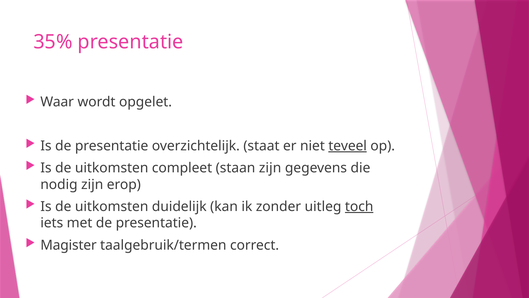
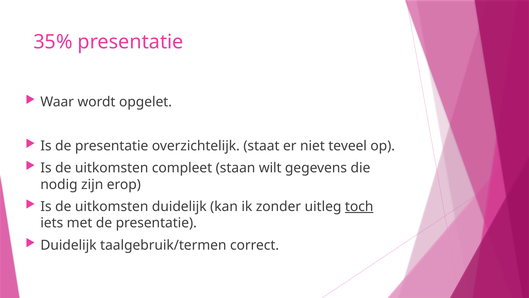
teveel underline: present -> none
staan zijn: zijn -> wilt
Magister at (69, 245): Magister -> Duidelijk
